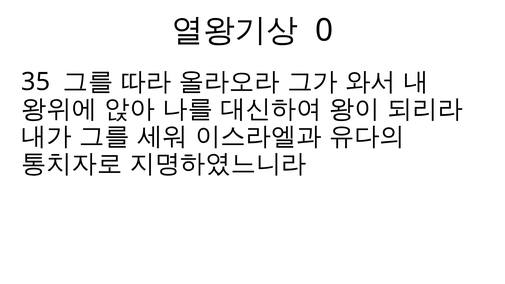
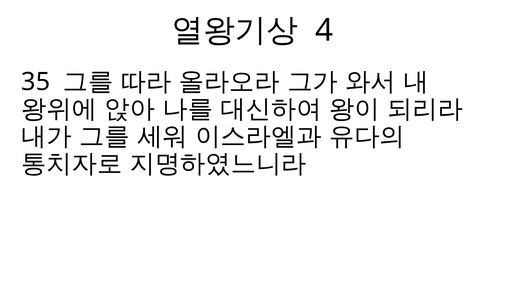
0: 0 -> 4
